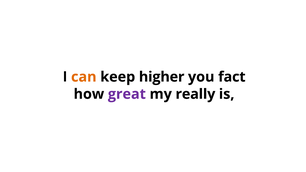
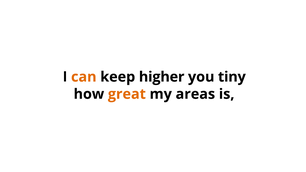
fact: fact -> tiny
great colour: purple -> orange
really: really -> areas
